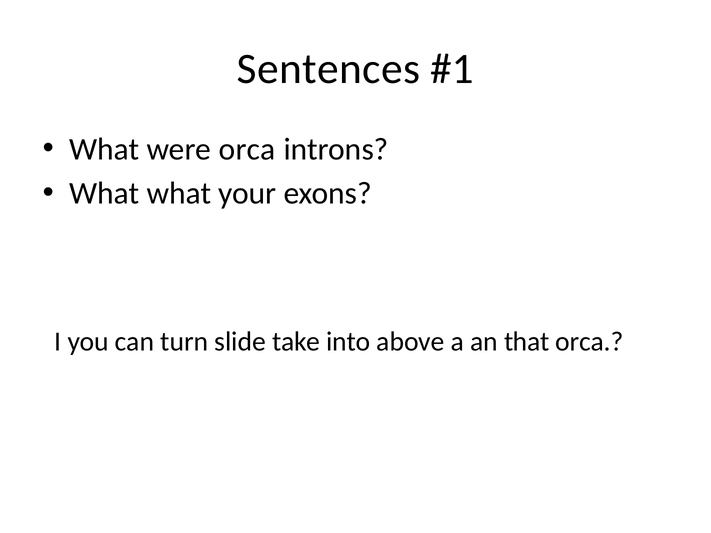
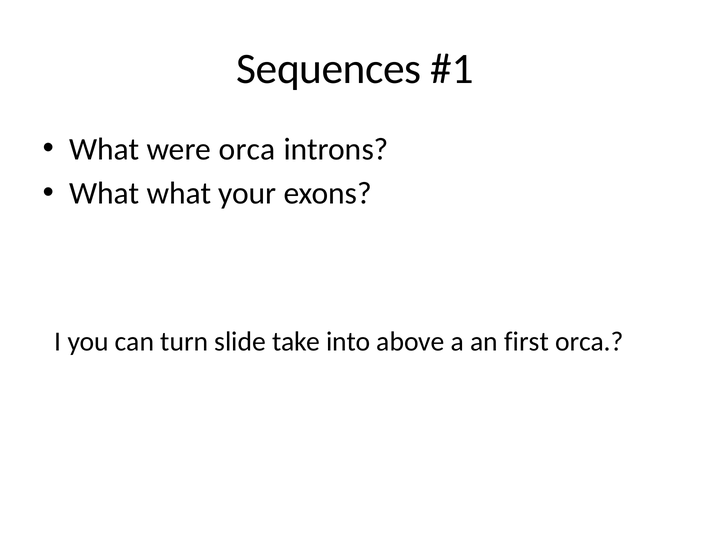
Sentences: Sentences -> Sequences
that: that -> first
